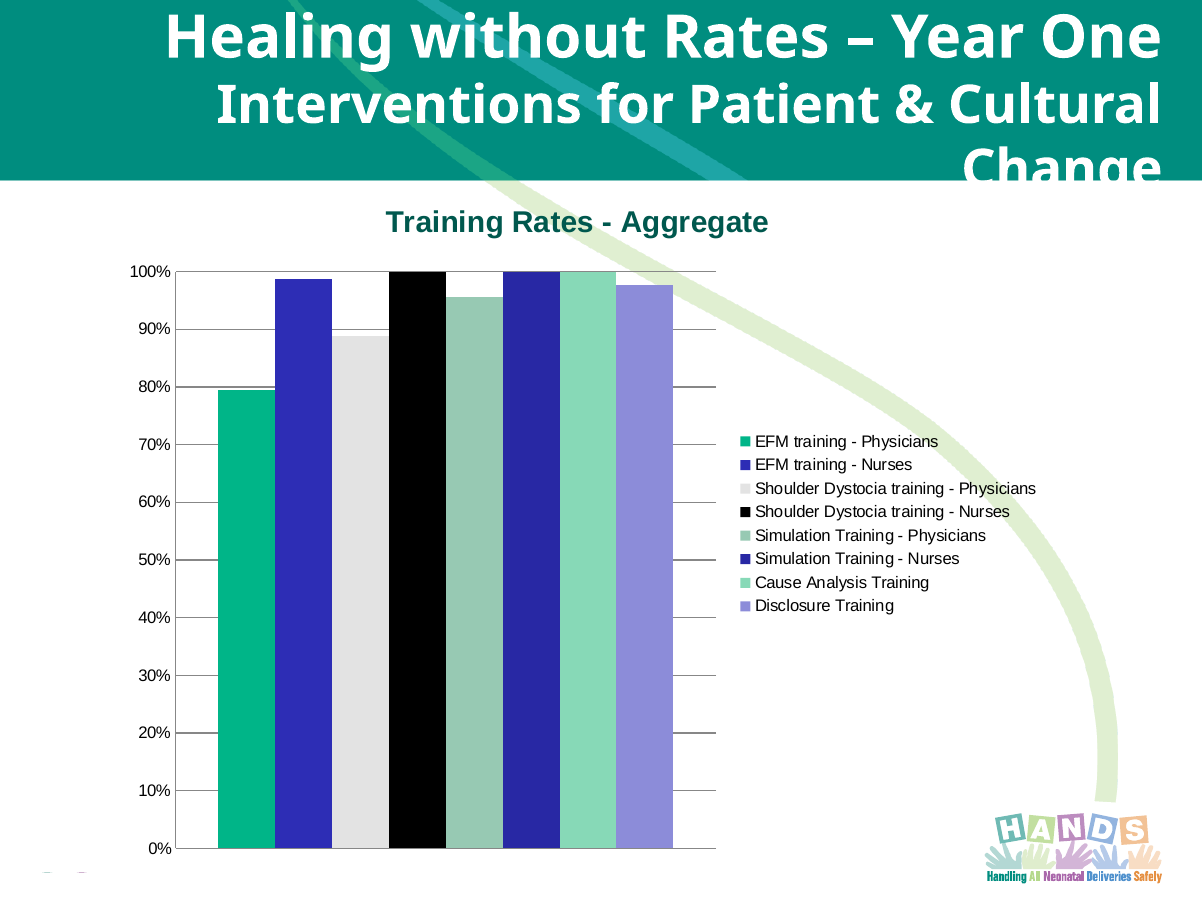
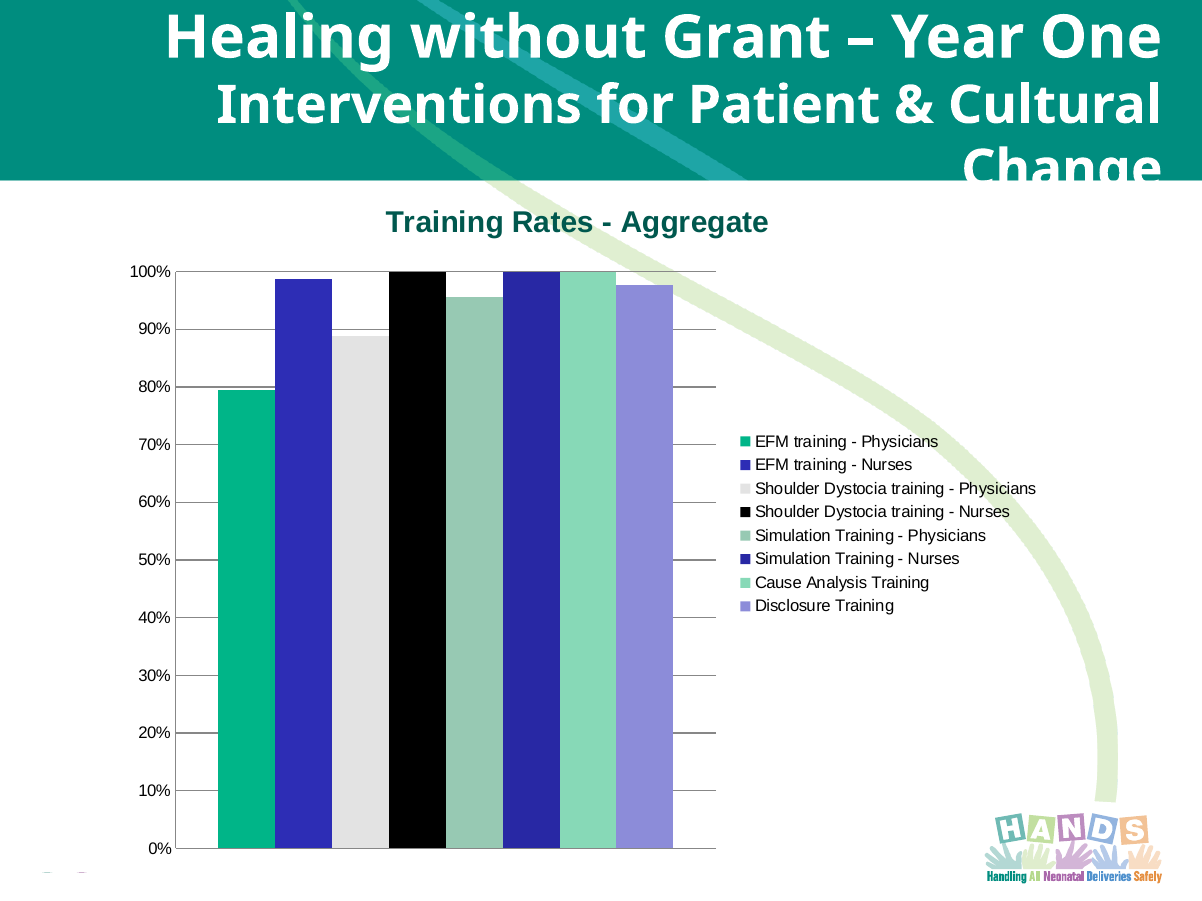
without Rates: Rates -> Grant
